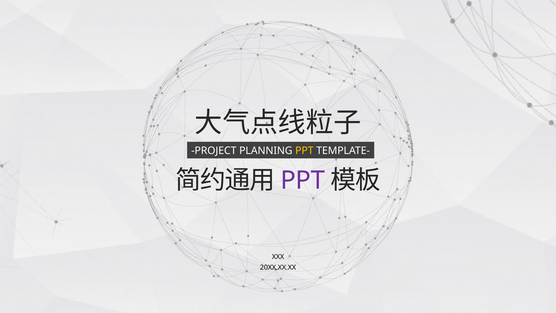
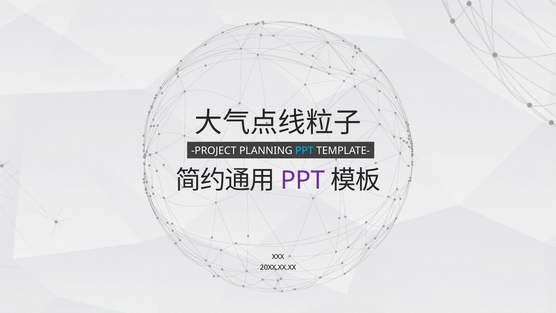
PPT at (304, 151) colour: yellow -> light blue
